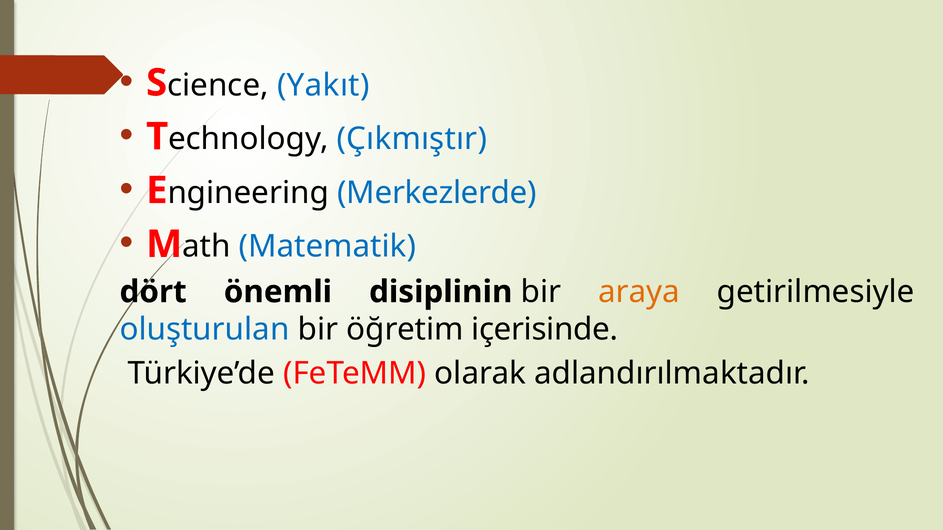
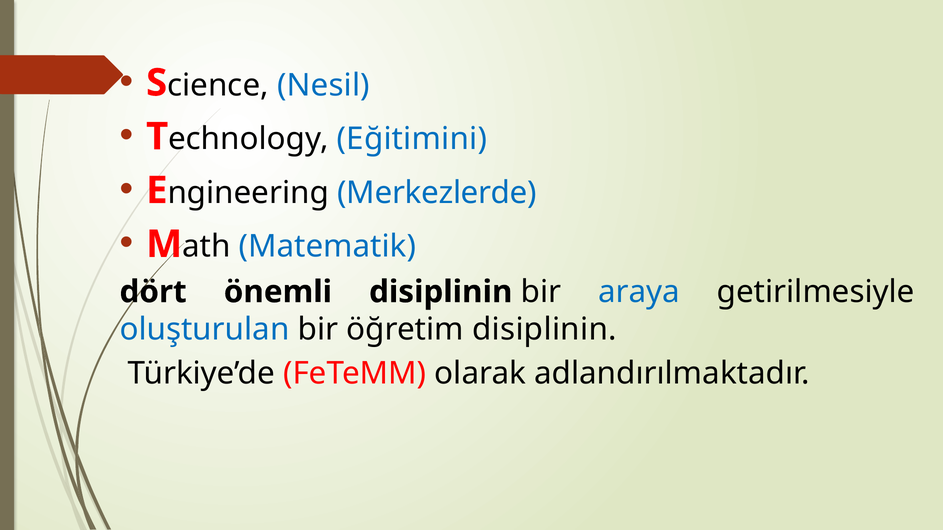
Yakıt: Yakıt -> Nesil
Çıkmıştır: Çıkmıştır -> Eğitimini
araya colour: orange -> blue
öğretim içerisinde: içerisinde -> disiplinin
